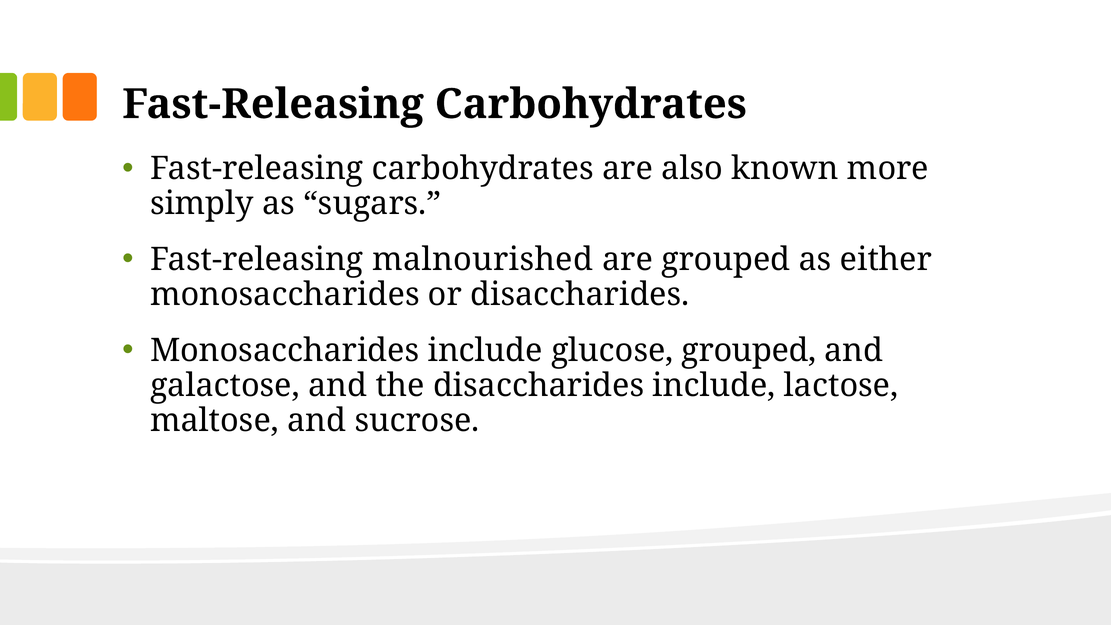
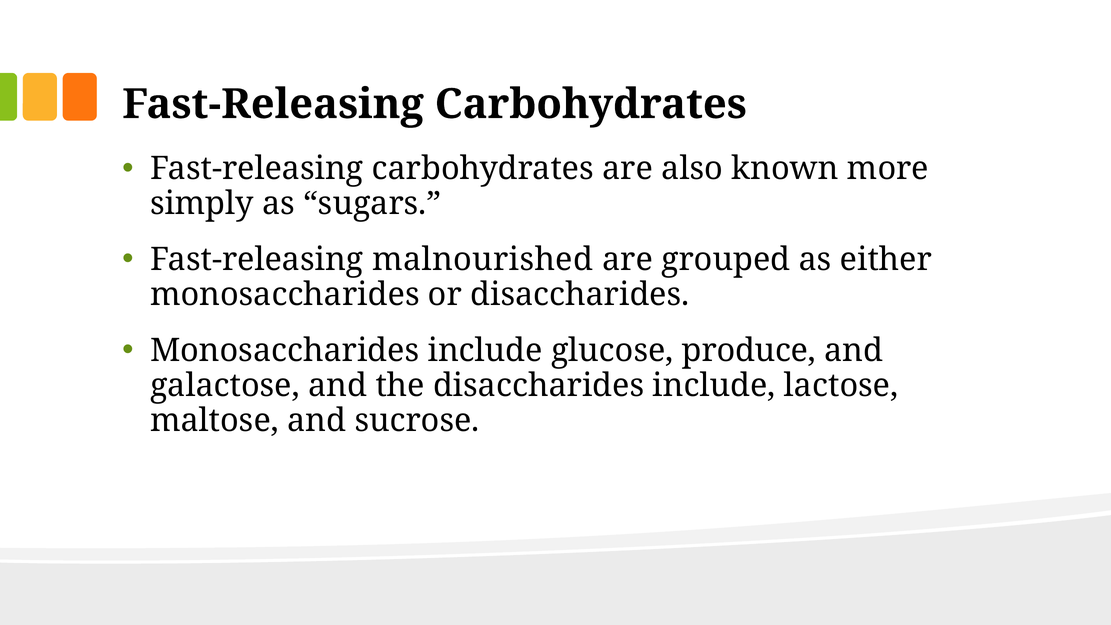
glucose grouped: grouped -> produce
